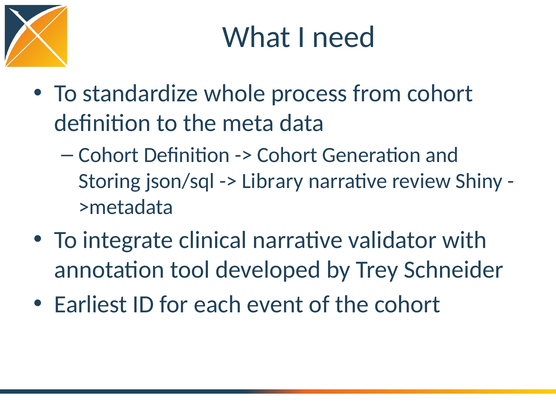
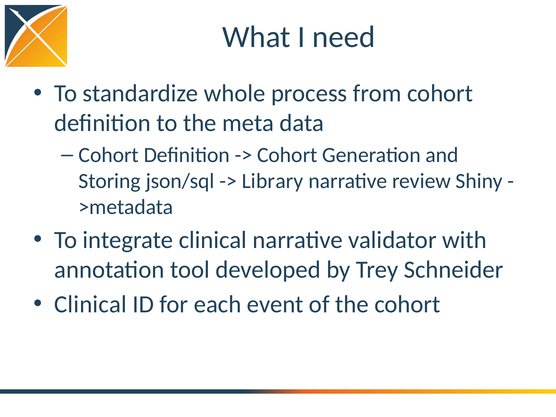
Earliest at (91, 304): Earliest -> Clinical
